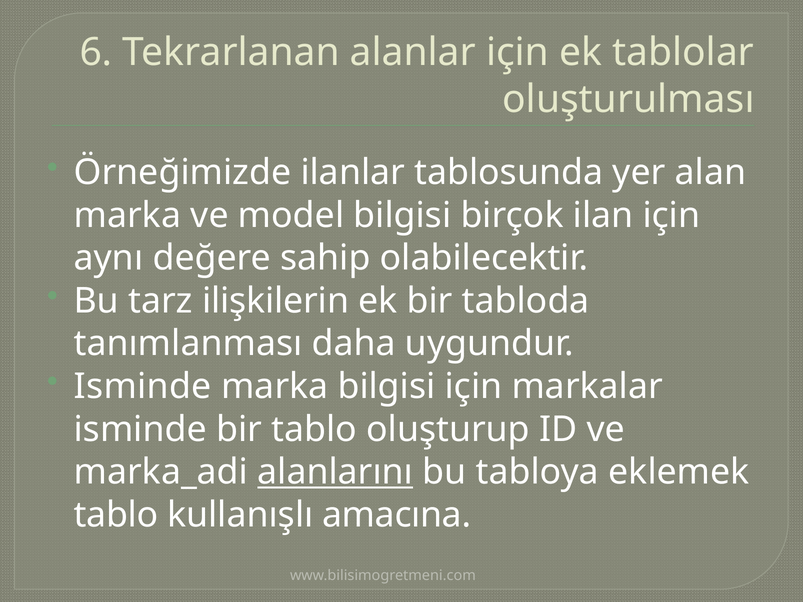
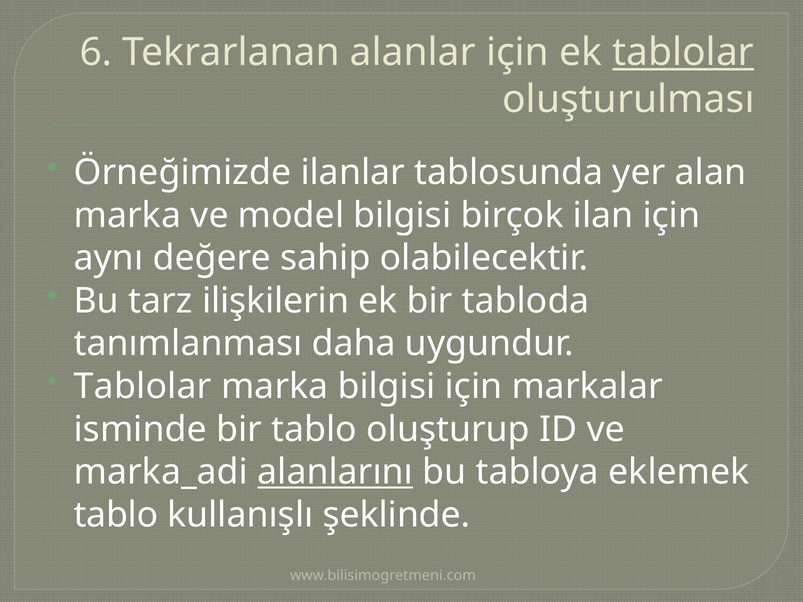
tablolar at (683, 52) underline: none -> present
Isminde at (143, 387): Isminde -> Tablolar
amacına: amacına -> şeklinde
